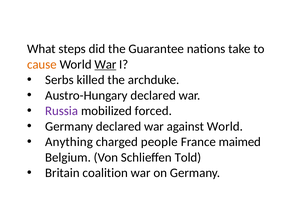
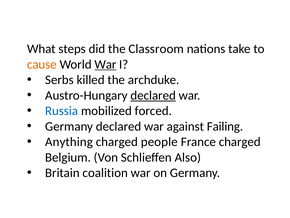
Guarantee: Guarantee -> Classroom
declared at (153, 95) underline: none -> present
Russia colour: purple -> blue
against World: World -> Failing
France maimed: maimed -> charged
Told: Told -> Also
